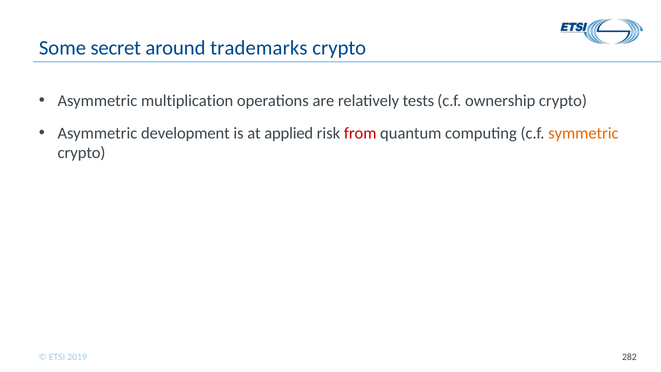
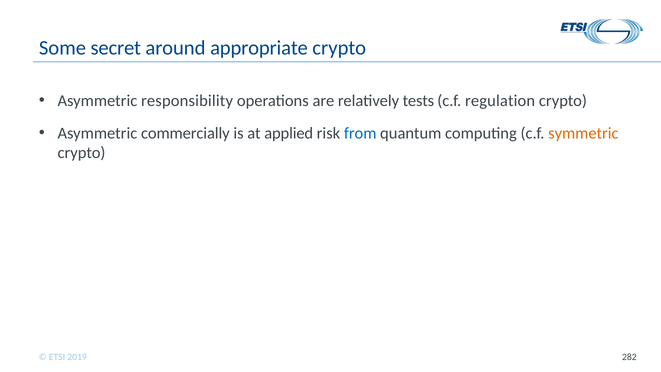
trademarks: trademarks -> appropriate
multiplication: multiplication -> responsibility
ownership: ownership -> regulation
development: development -> commercially
from colour: red -> blue
